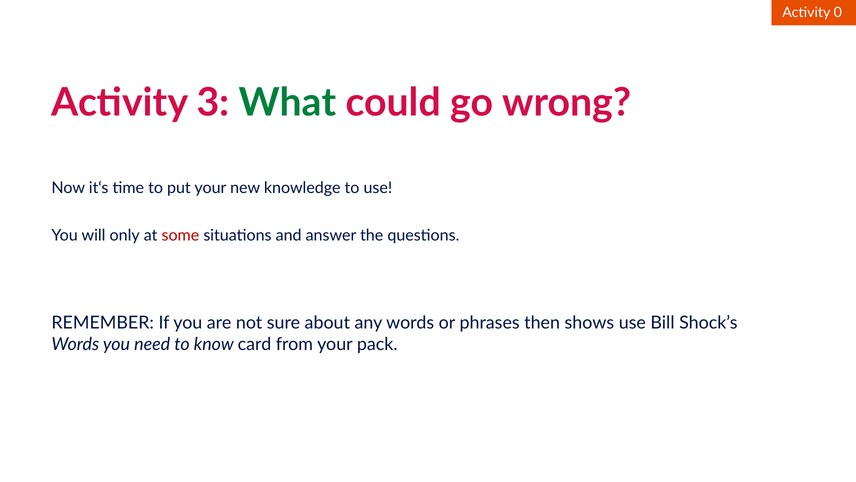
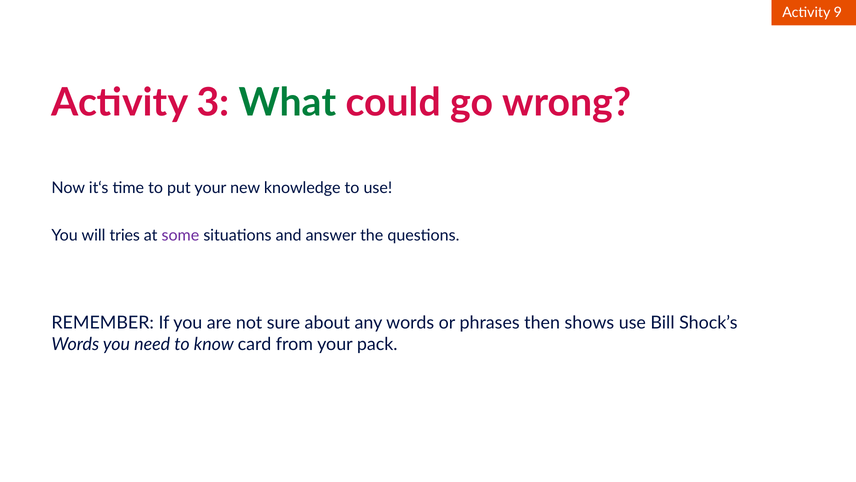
0: 0 -> 9
only: only -> tries
some colour: red -> purple
